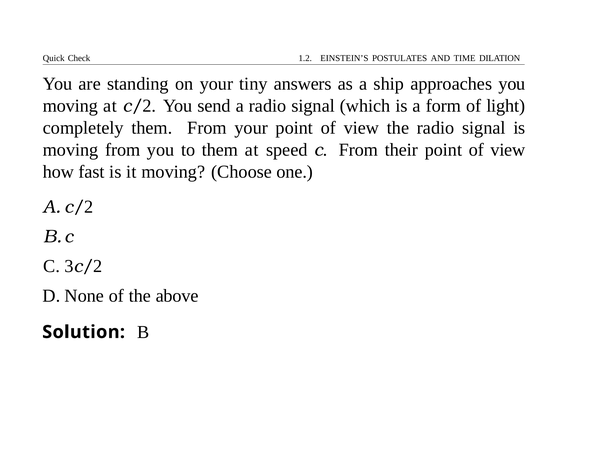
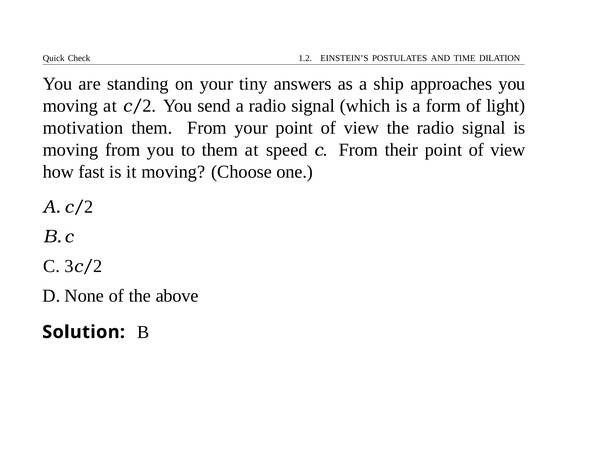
completely: completely -> motivation
